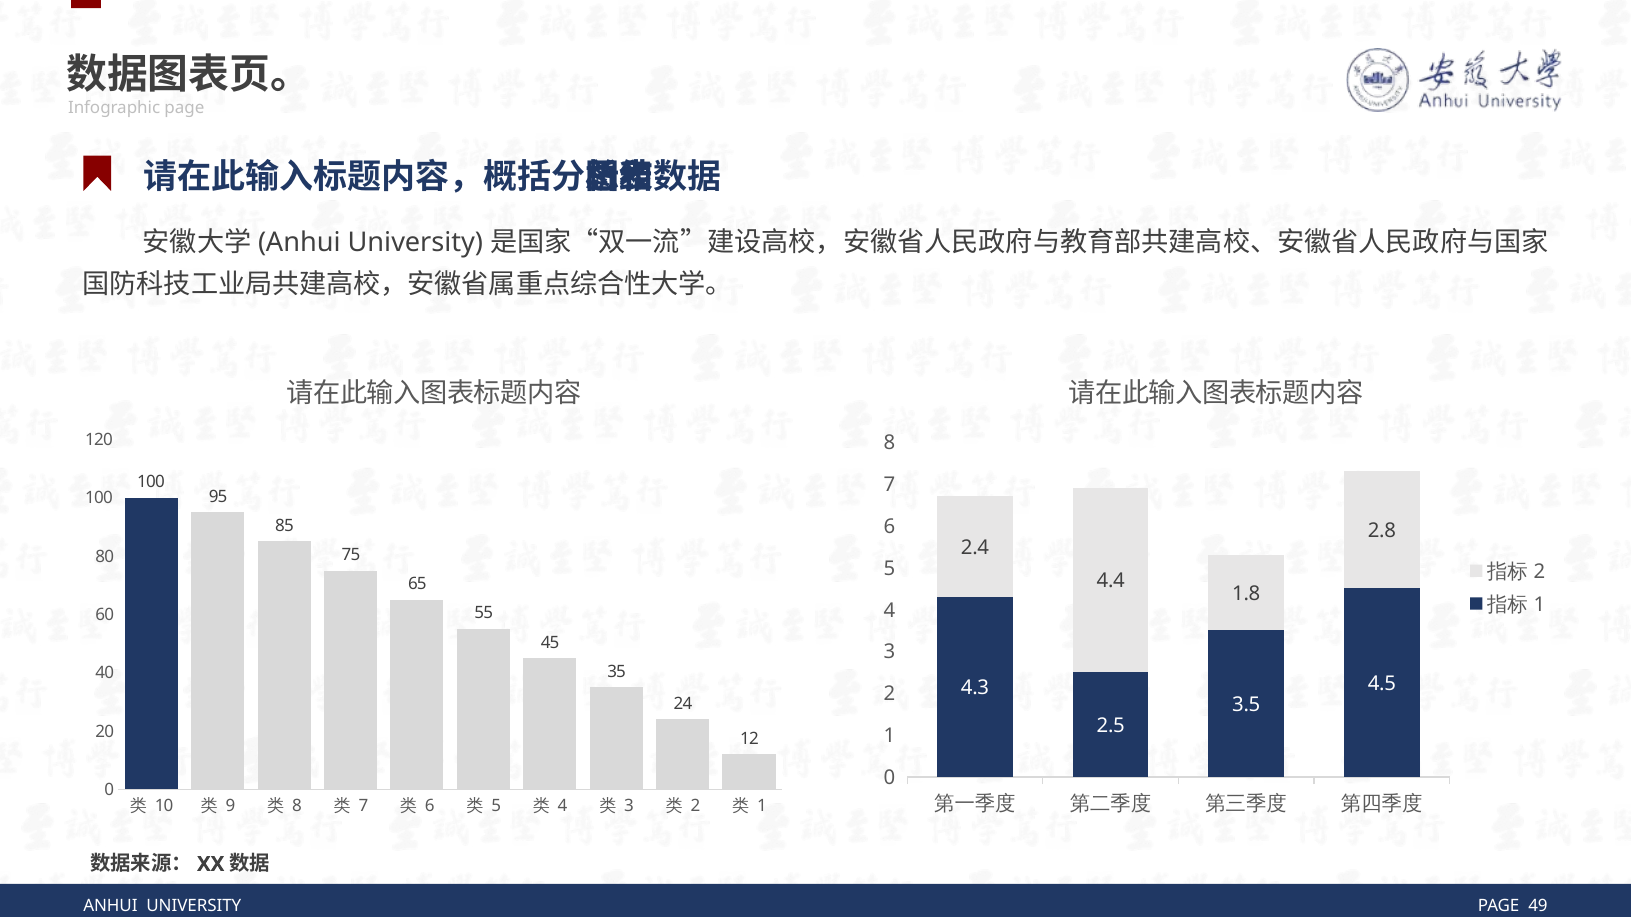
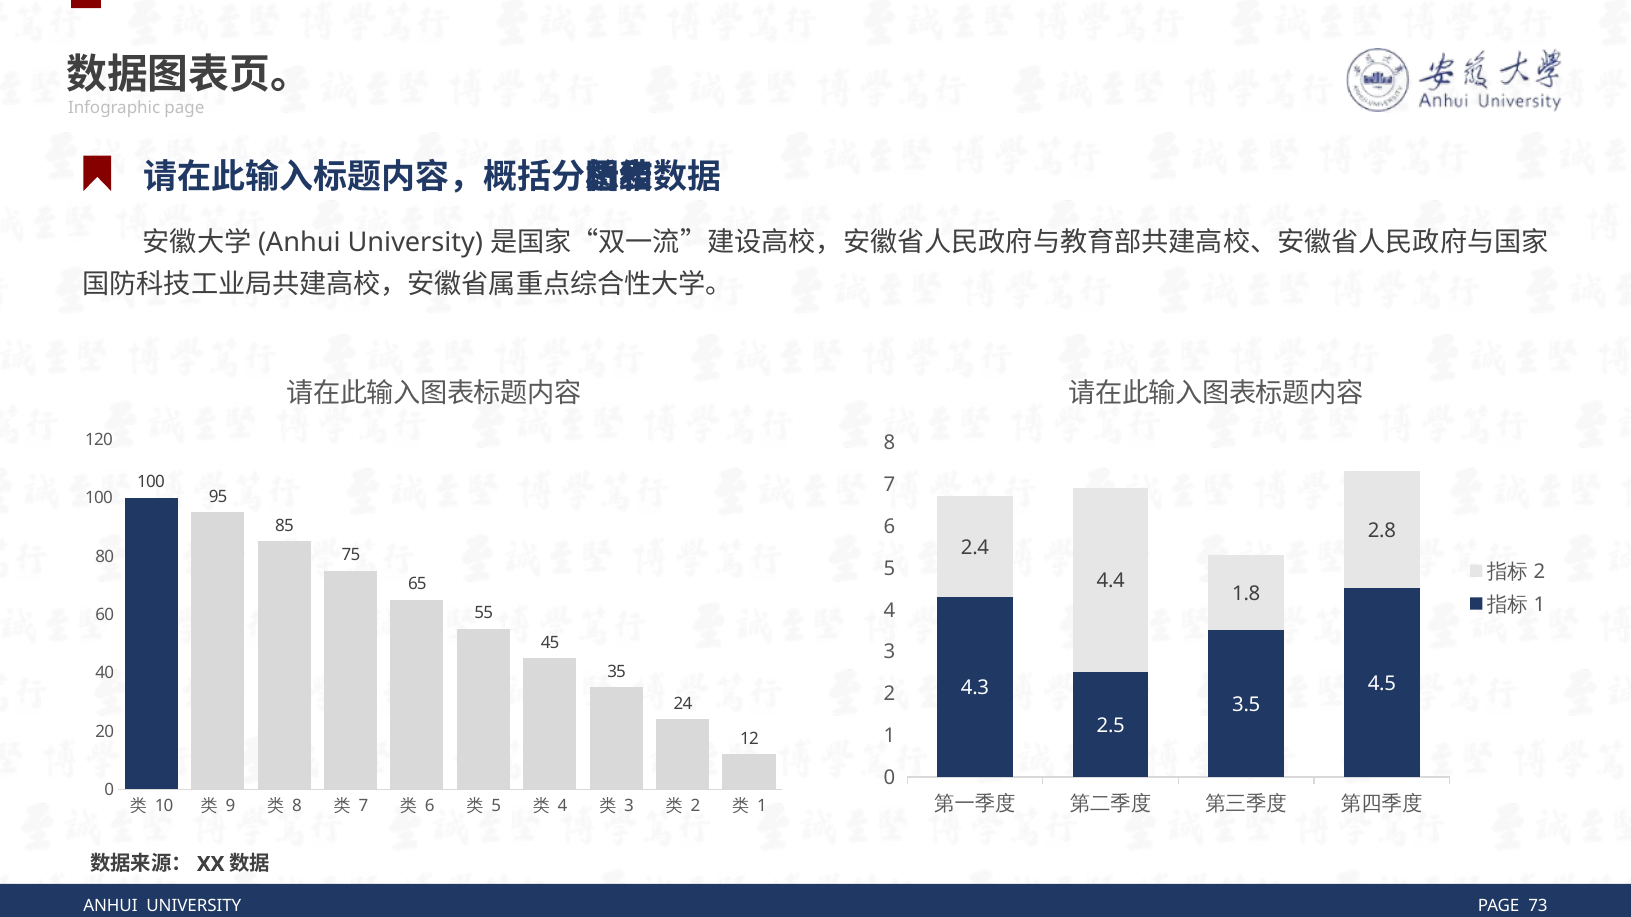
49: 49 -> 73
